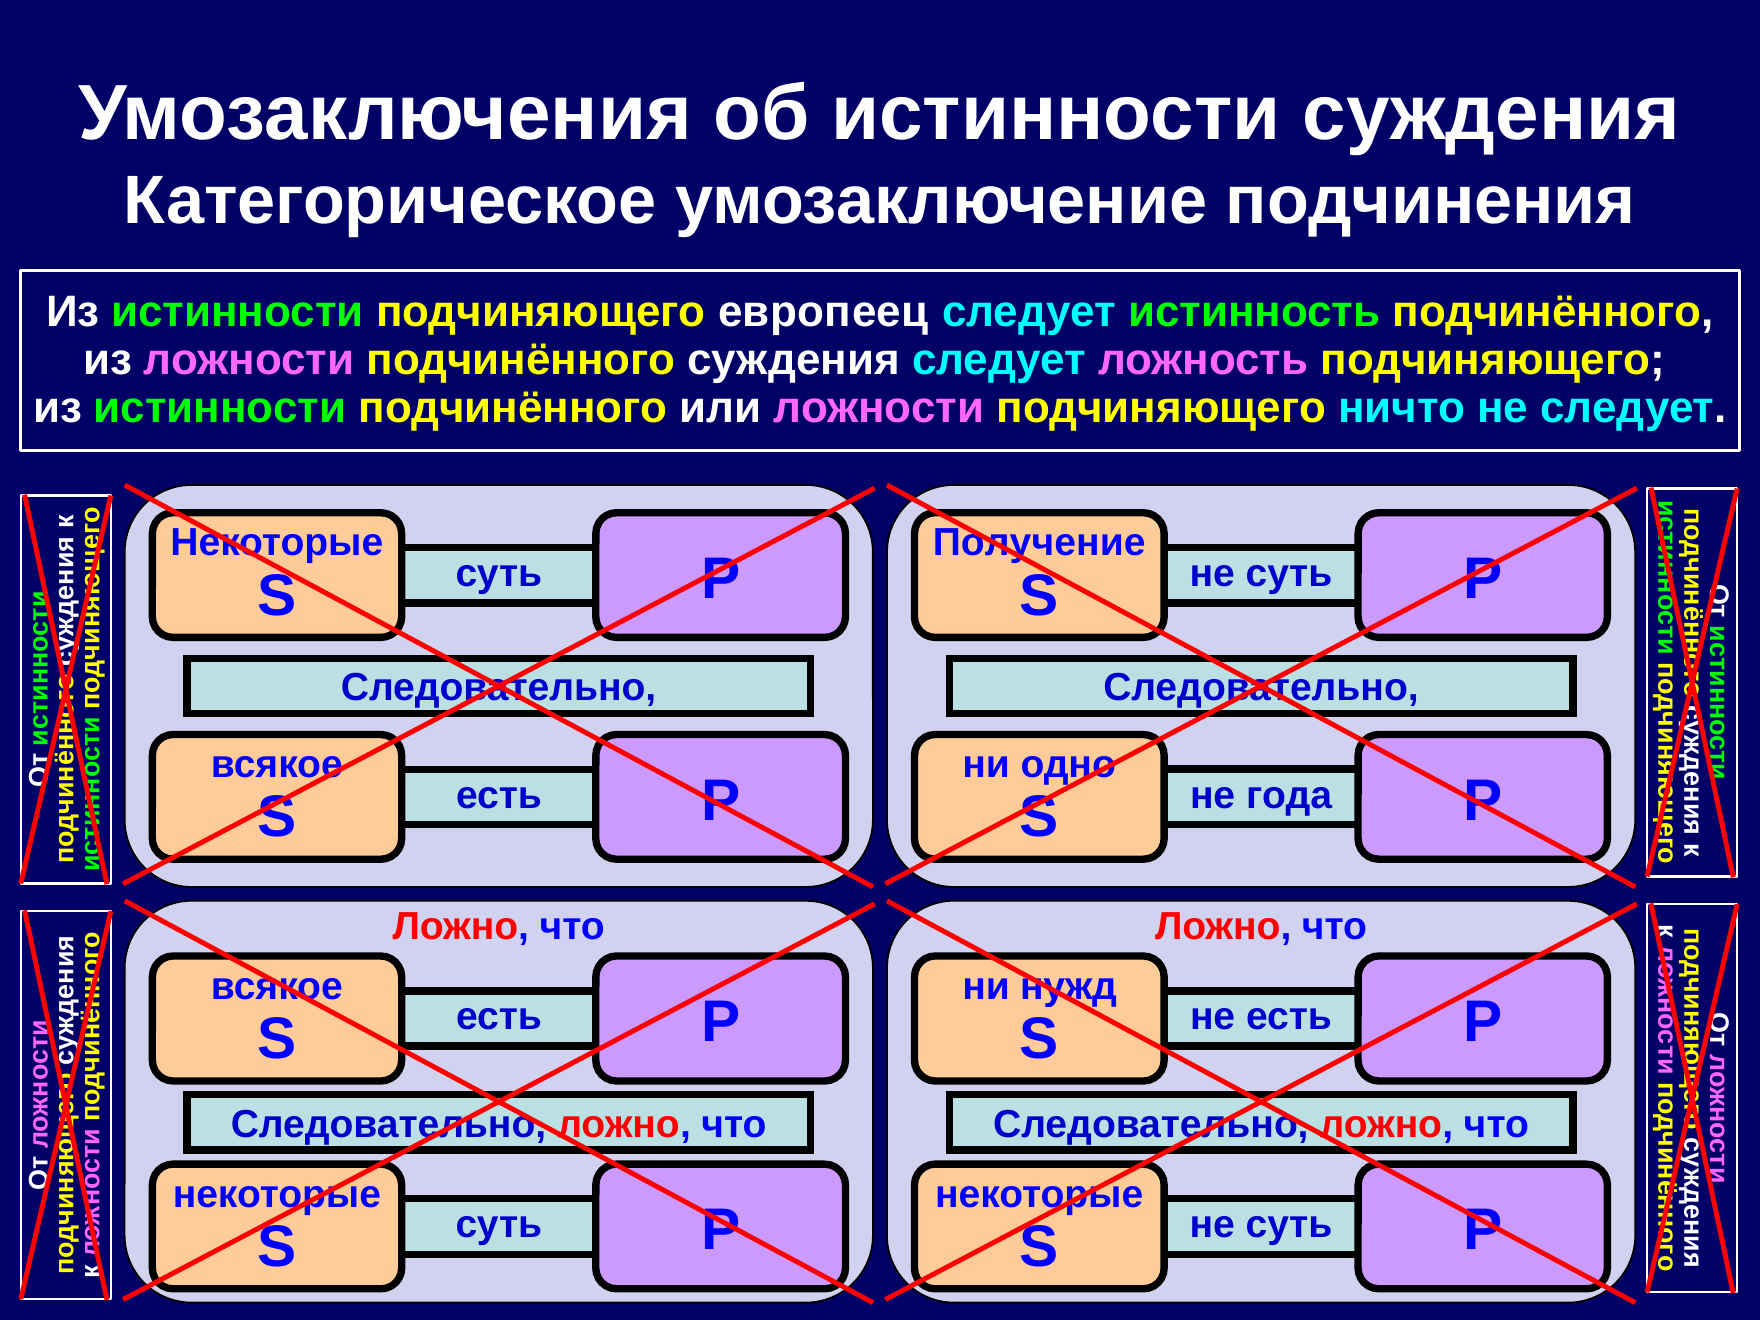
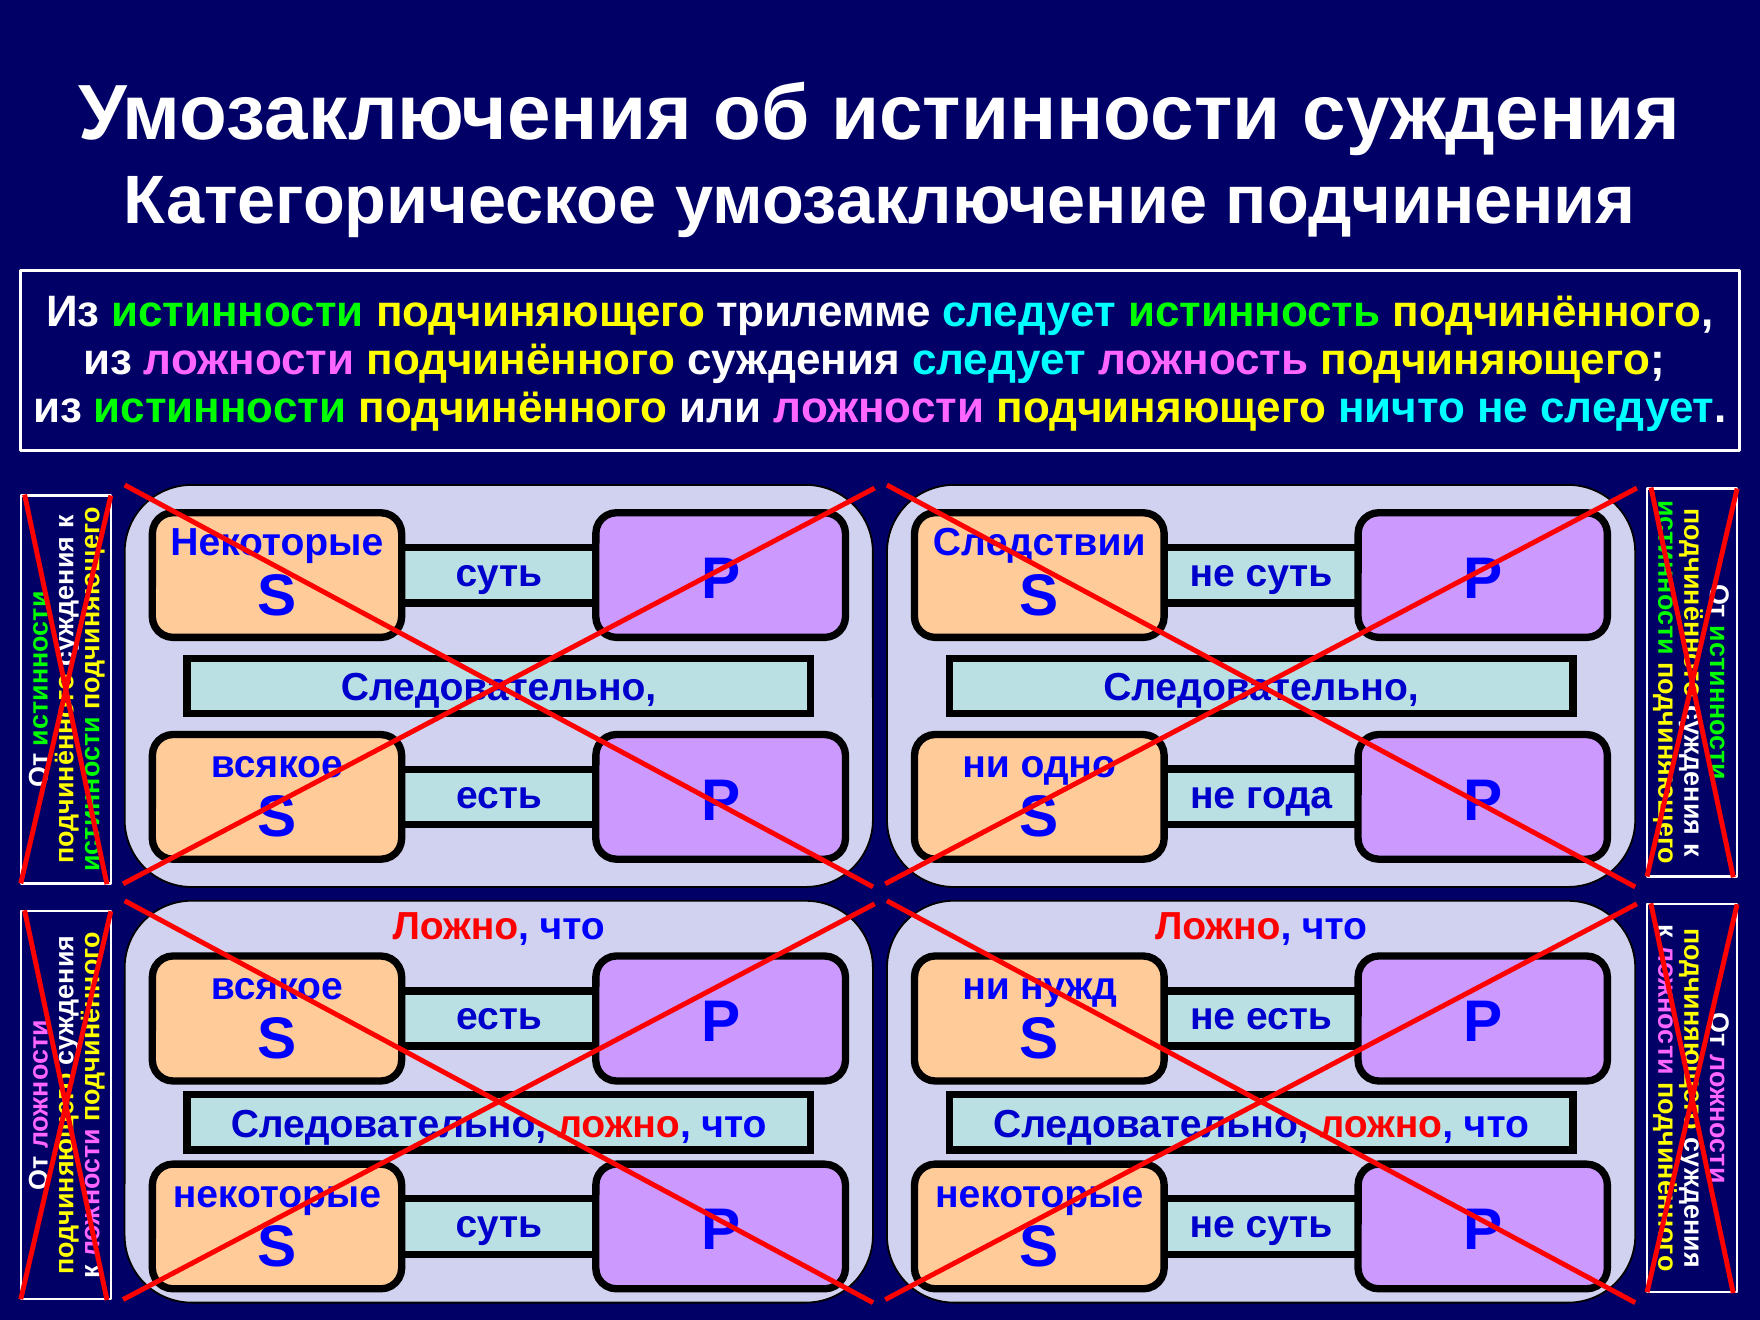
европеец: европеец -> трилемме
Получение: Получение -> Следствии
